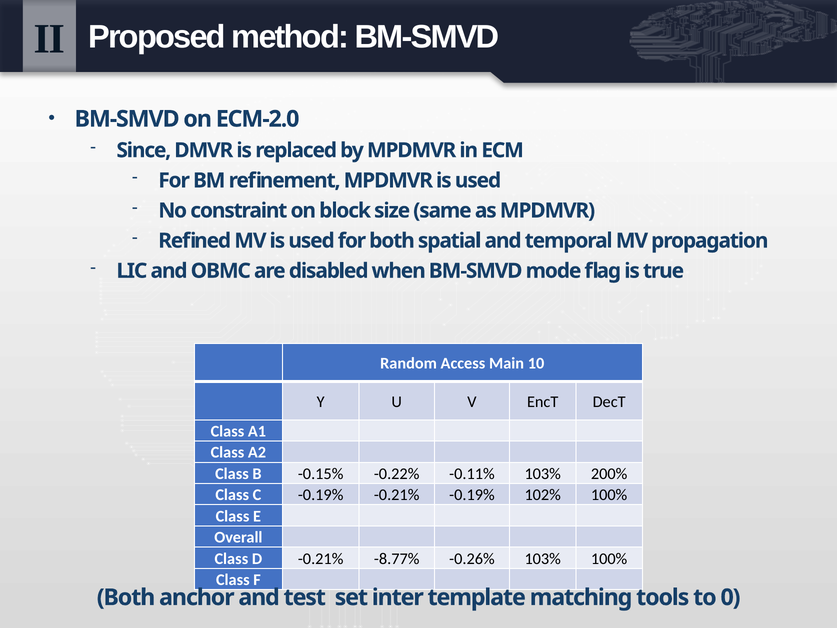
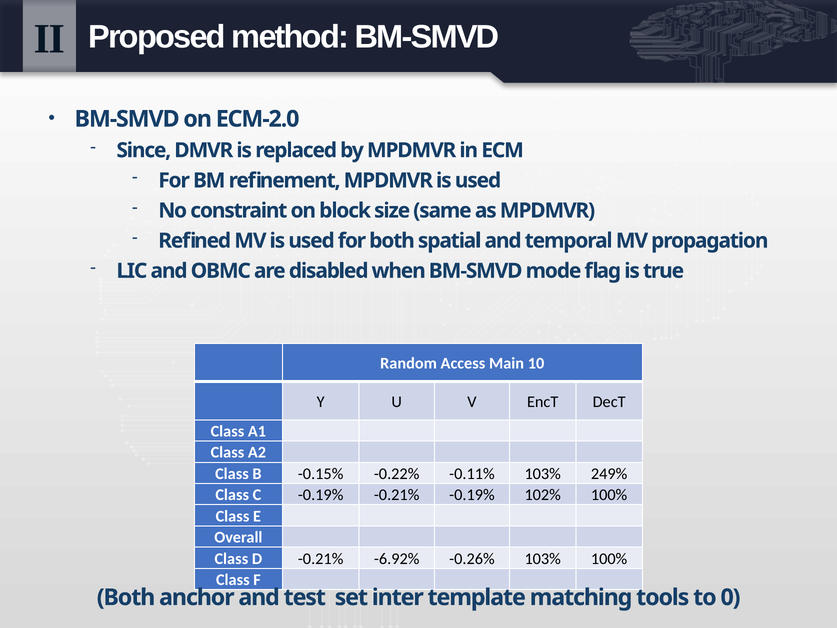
200%: 200% -> 249%
-8.77%: -8.77% -> -6.92%
